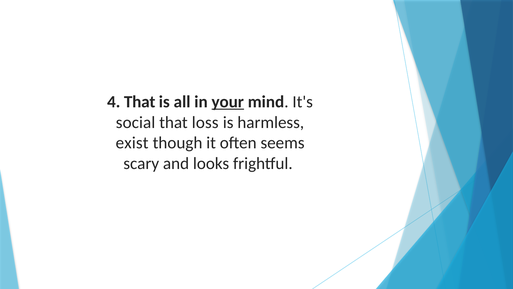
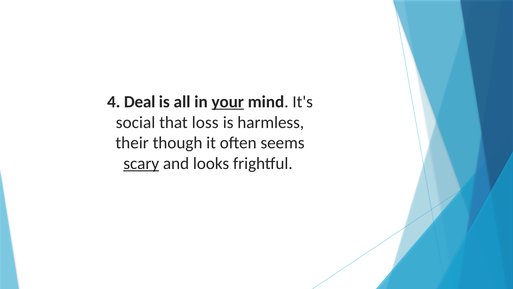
4 That: That -> Deal
exist: exist -> their
scary underline: none -> present
